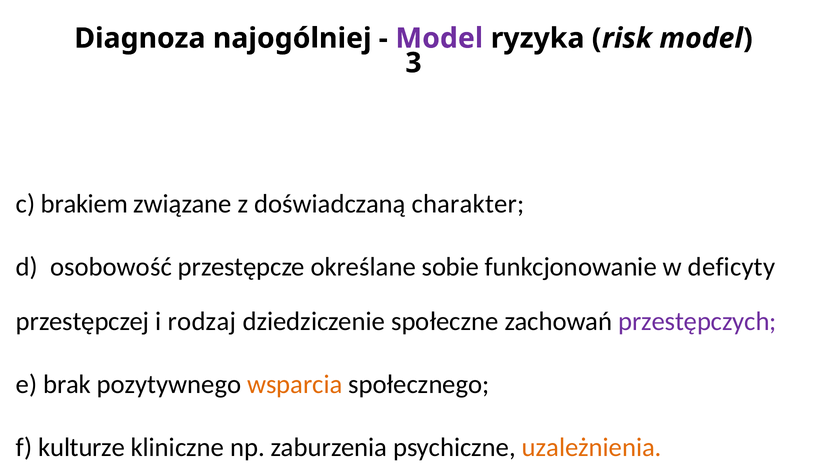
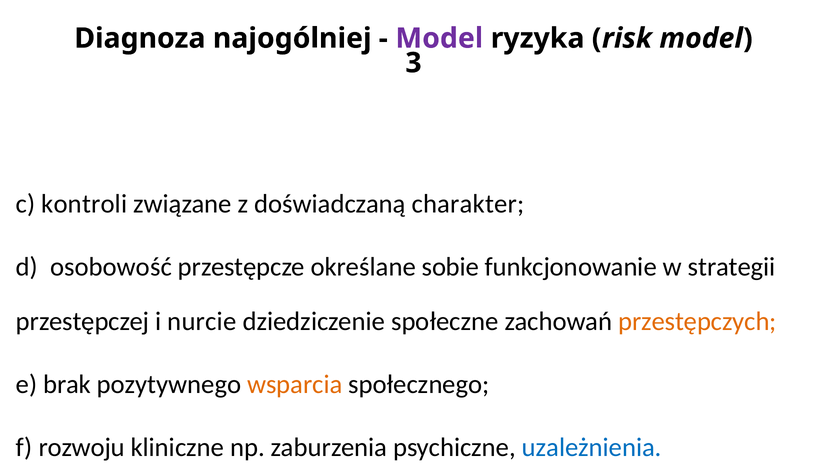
brakiem: brakiem -> kontroli
deficyty: deficyty -> strategii
rodzaj: rodzaj -> nurcie
przestępczych colour: purple -> orange
kulturze: kulturze -> rozwoju
uzależnienia colour: orange -> blue
